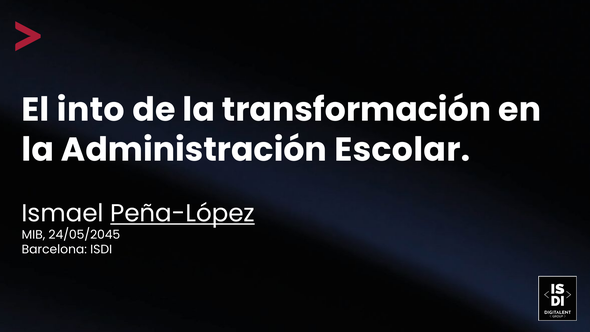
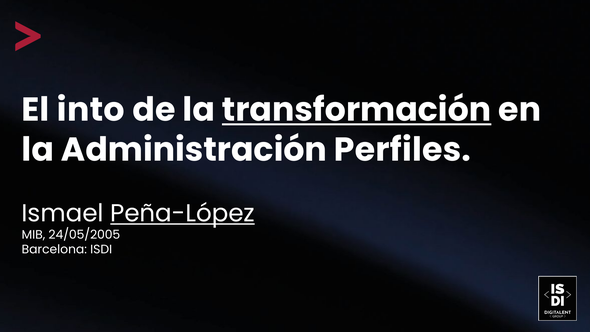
transformación underline: none -> present
Escolar: Escolar -> Perfiles
24/05/2045: 24/05/2045 -> 24/05/2005
